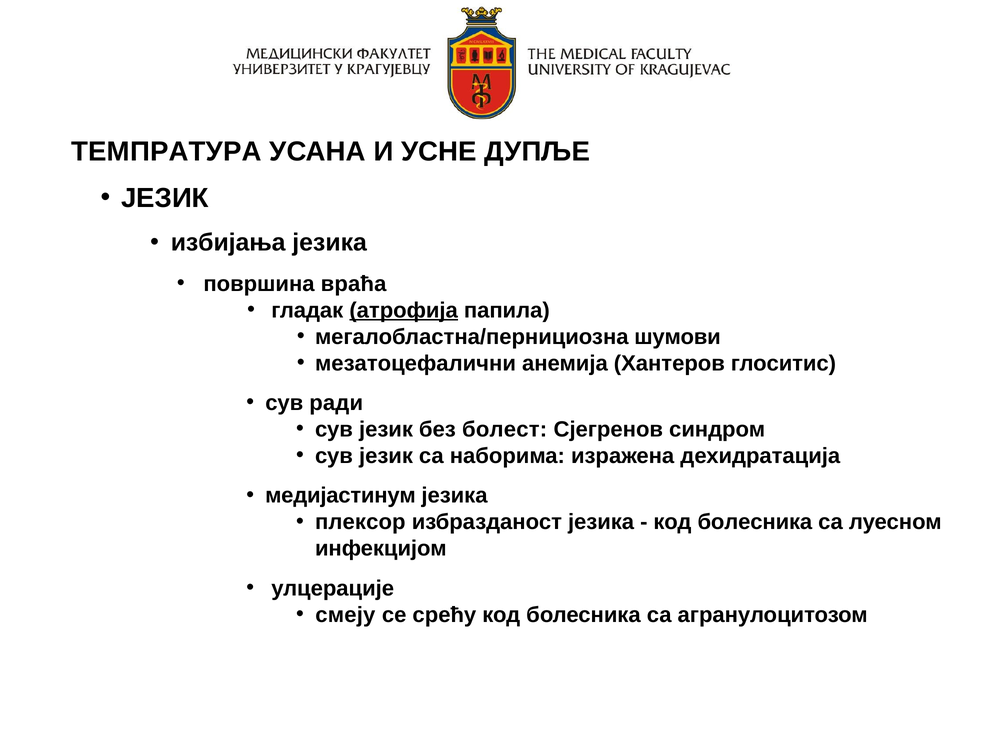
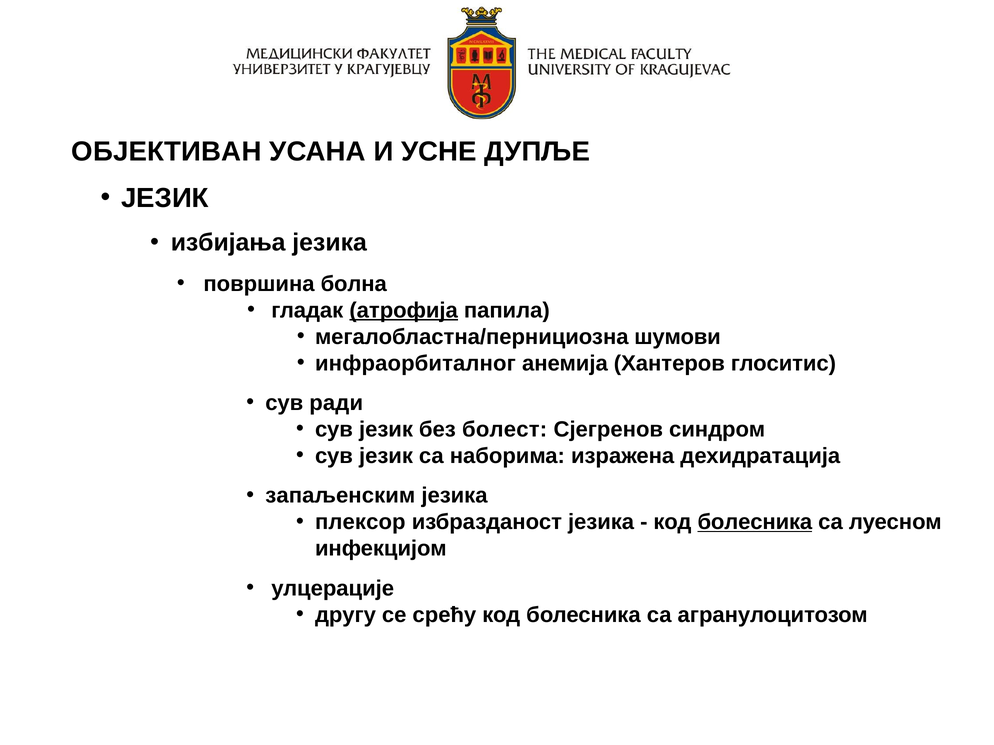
ТЕМПРАТУРА: ТЕМПРАТУРА -> ОБЈЕКТИВАН
враћа: враћа -> болна
мезатоцефалични: мезатоцефалични -> инфраорбиталног
медијастинум: медијастинум -> запаљенским
болесника at (755, 522) underline: none -> present
смеју: смеју -> другу
